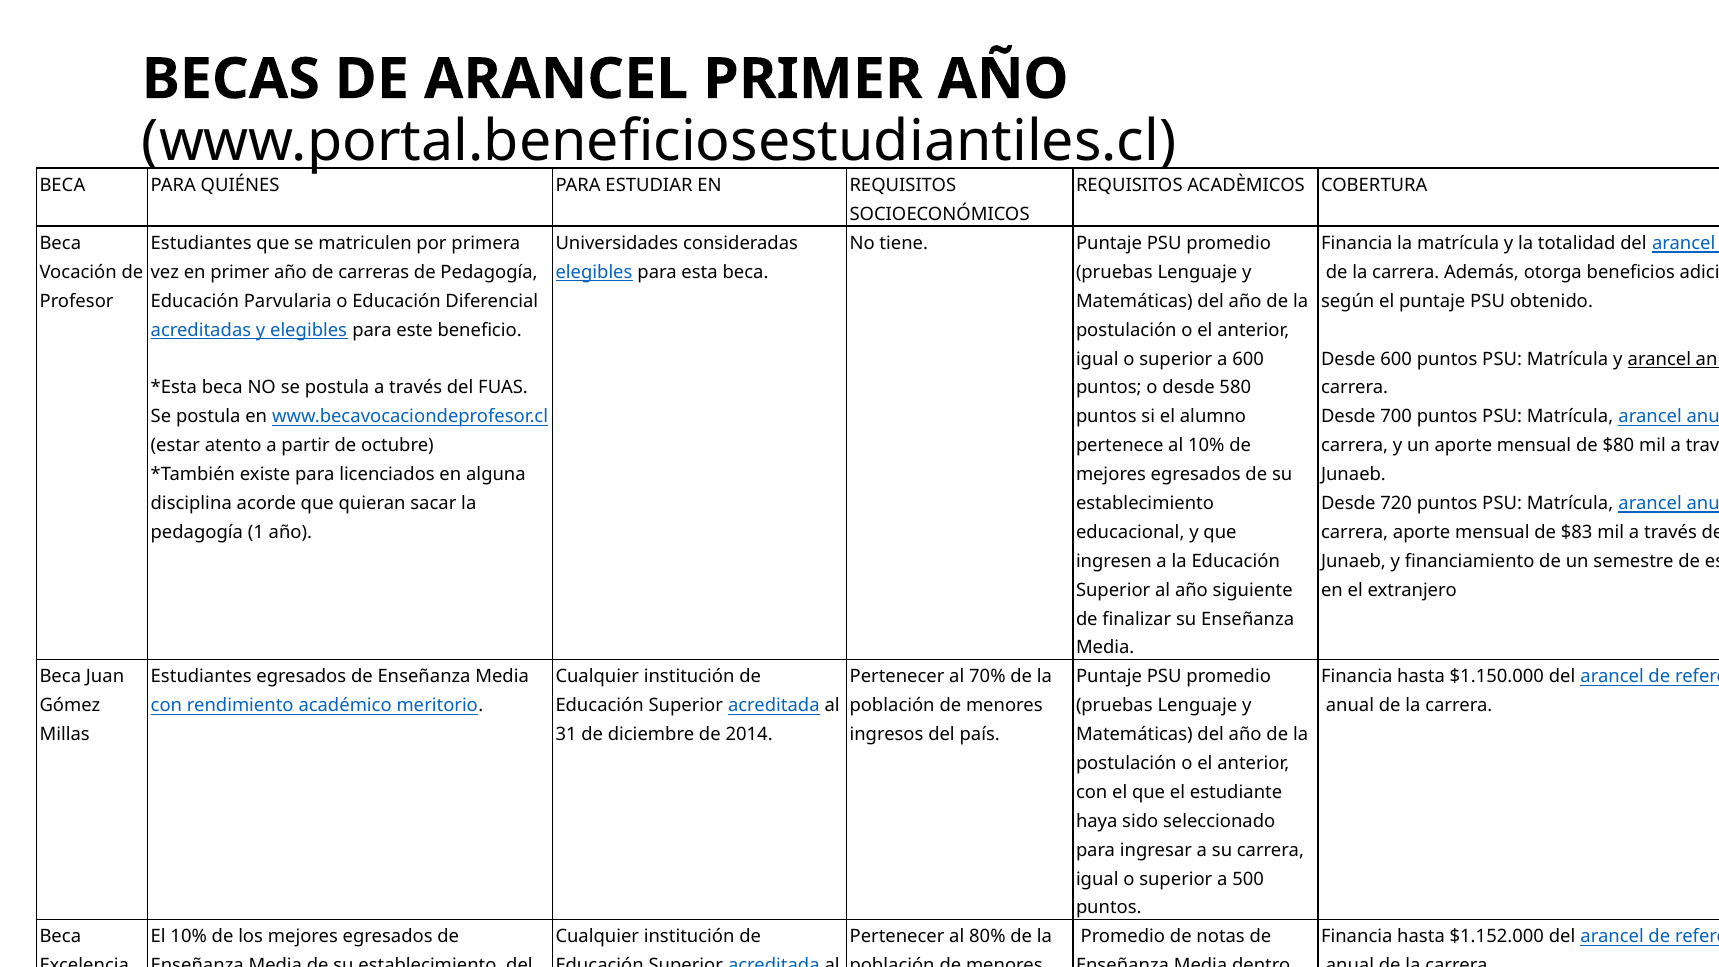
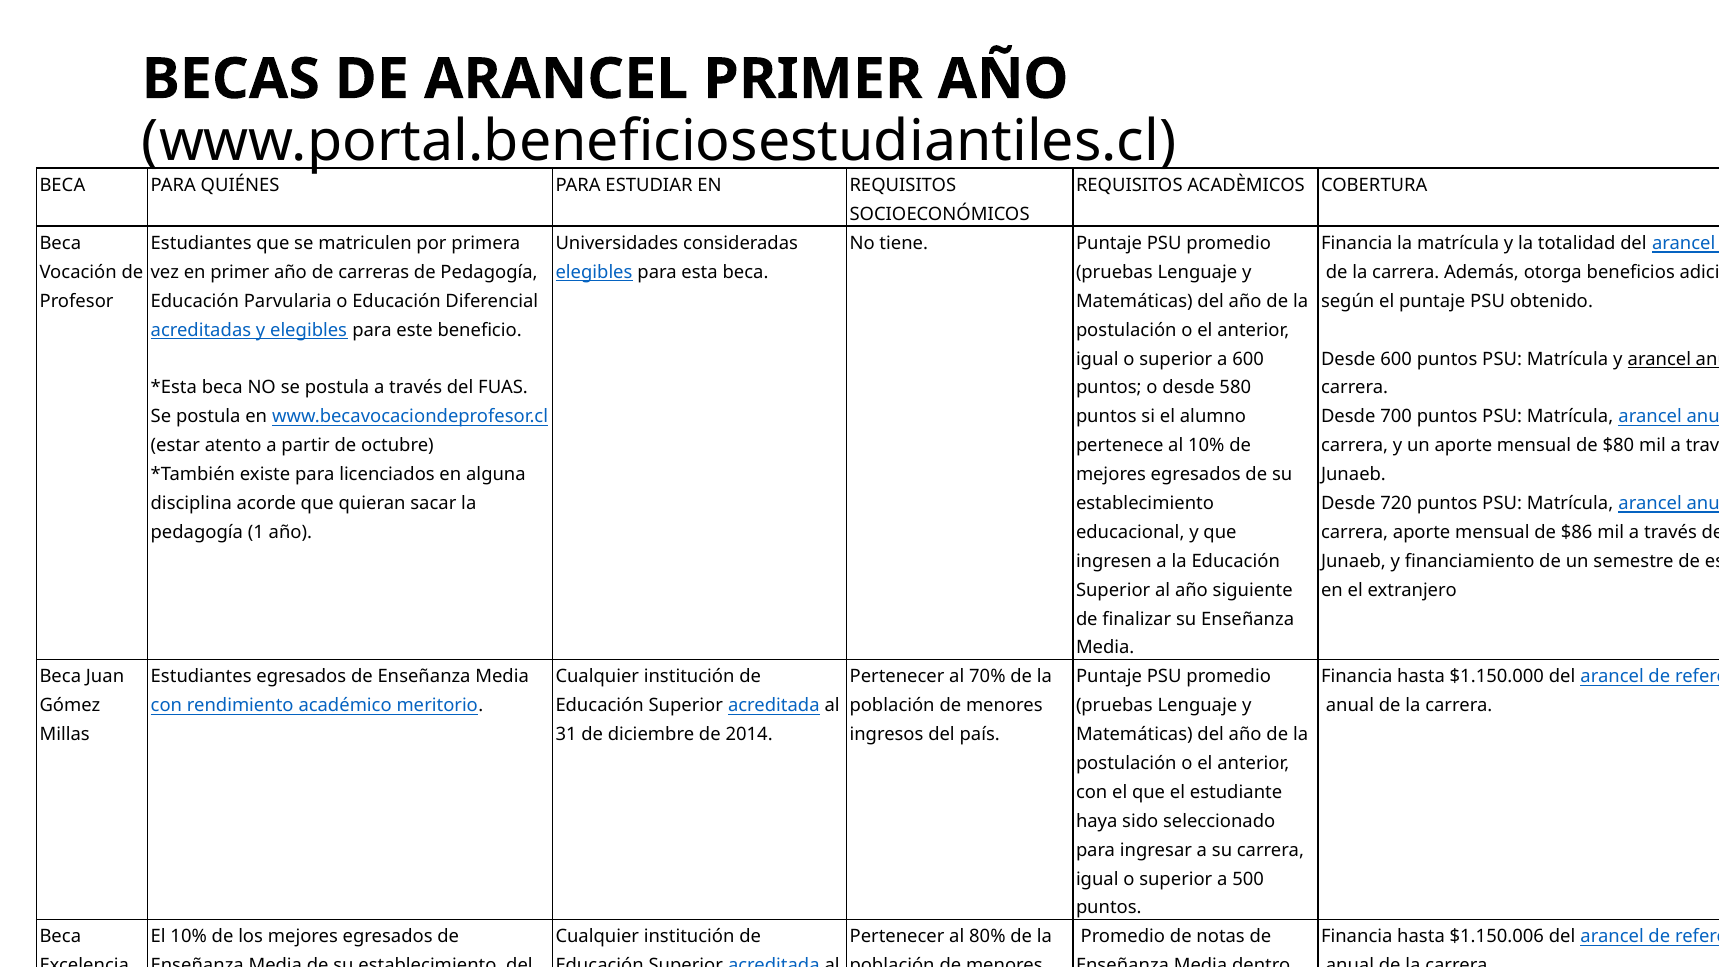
$83: $83 -> $86
$1.152.000: $1.152.000 -> $1.150.006
